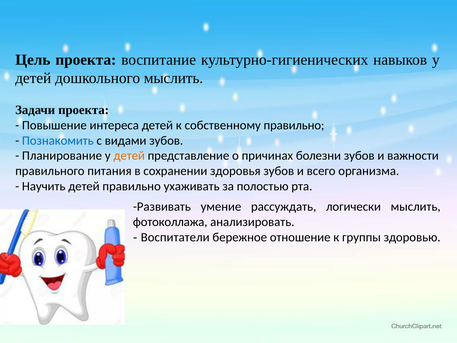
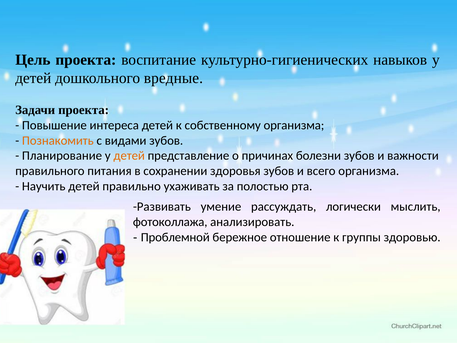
дошкольного мыслить: мыслить -> вредные
собственному правильно: правильно -> организма
Познакомить colour: blue -> orange
Воспитатели: Воспитатели -> Проблемной
